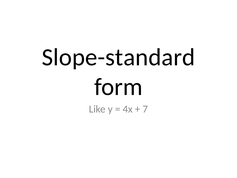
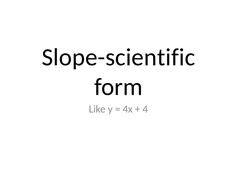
Slope-standard: Slope-standard -> Slope-scientific
7: 7 -> 4
